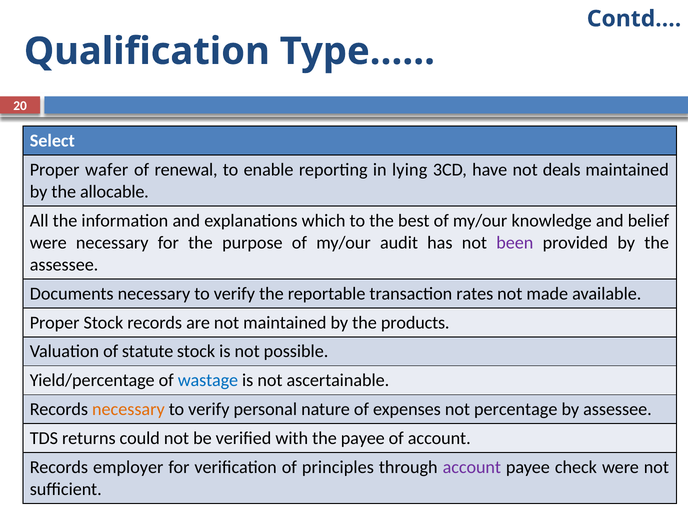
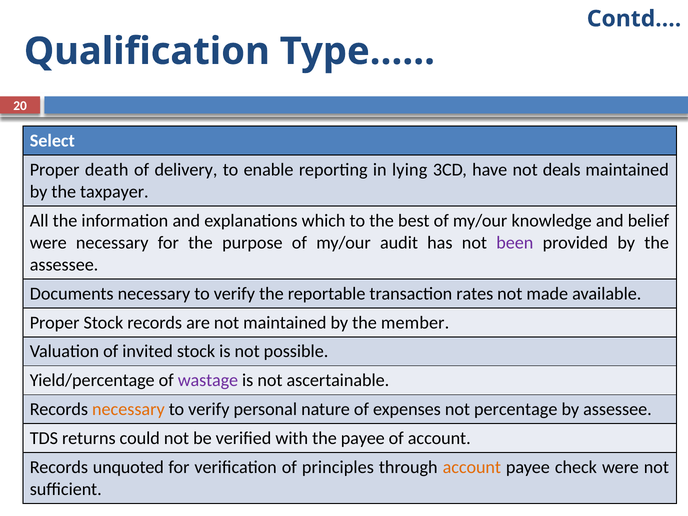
wafer: wafer -> death
renewal: renewal -> delivery
allocable: allocable -> taxpayer
products: products -> member
statute: statute -> invited
wastage colour: blue -> purple
employer: employer -> unquoted
account at (472, 467) colour: purple -> orange
